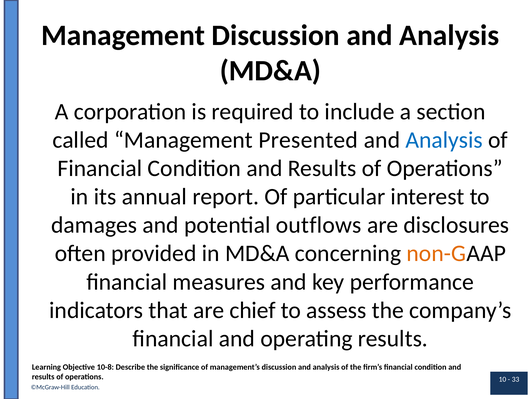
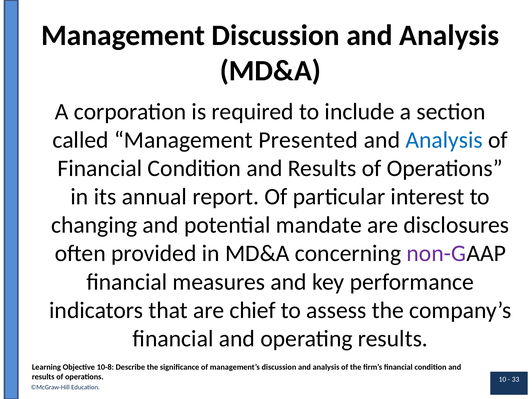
damages: damages -> changing
outflows: outflows -> mandate
non-G colour: orange -> purple
